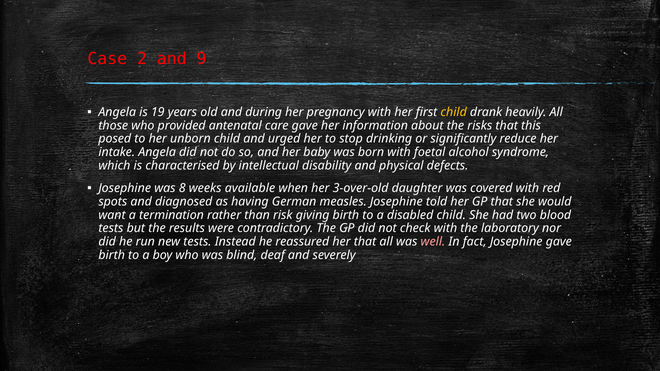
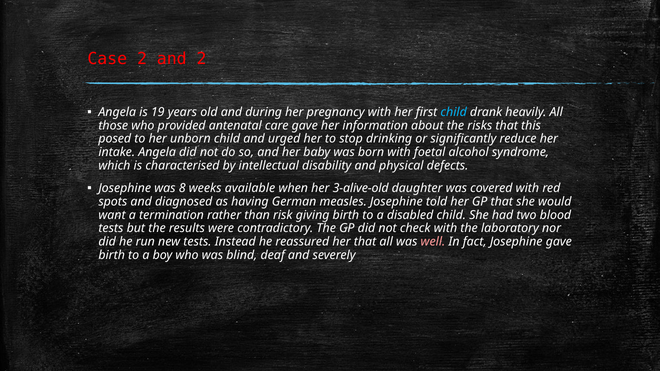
and 9: 9 -> 2
child at (454, 112) colour: yellow -> light blue
3-over-old: 3-over-old -> 3-alive-old
